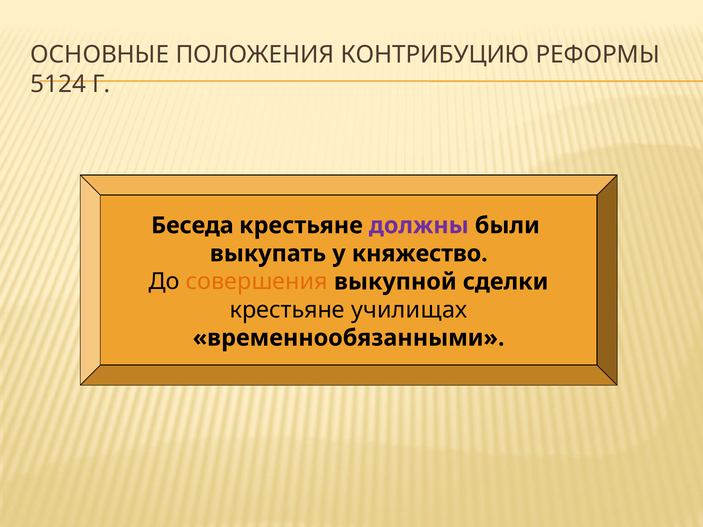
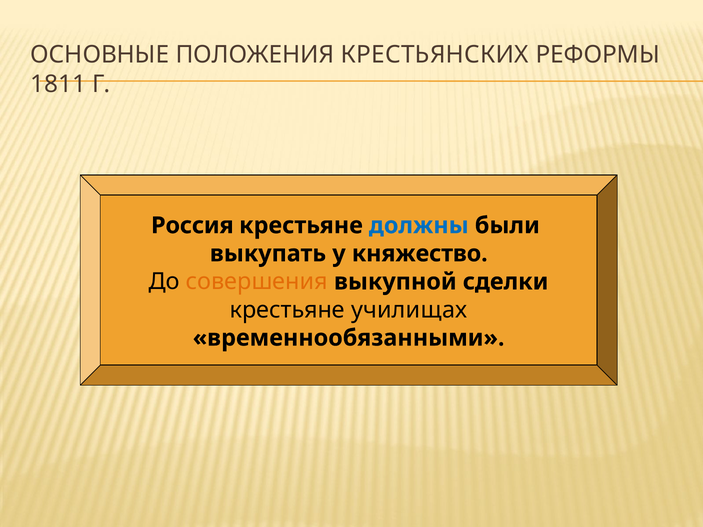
КОНТРИБУЦИЮ: КОНТРИБУЦИЮ -> КРЕСТЬЯНСКИХ
5124: 5124 -> 1811
Беседа: Беседа -> Россия
должны colour: purple -> blue
